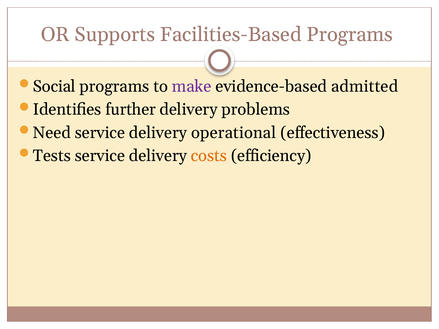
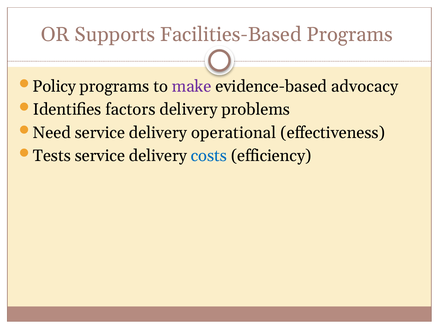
Social: Social -> Policy
admitted: admitted -> advocacy
further: further -> factors
costs colour: orange -> blue
